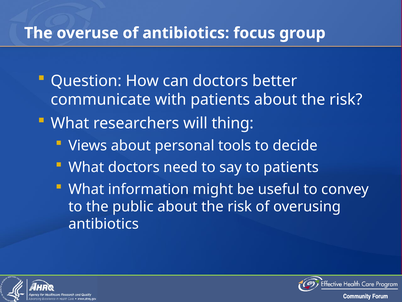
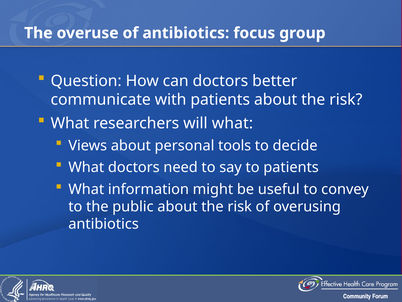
will thing: thing -> what
